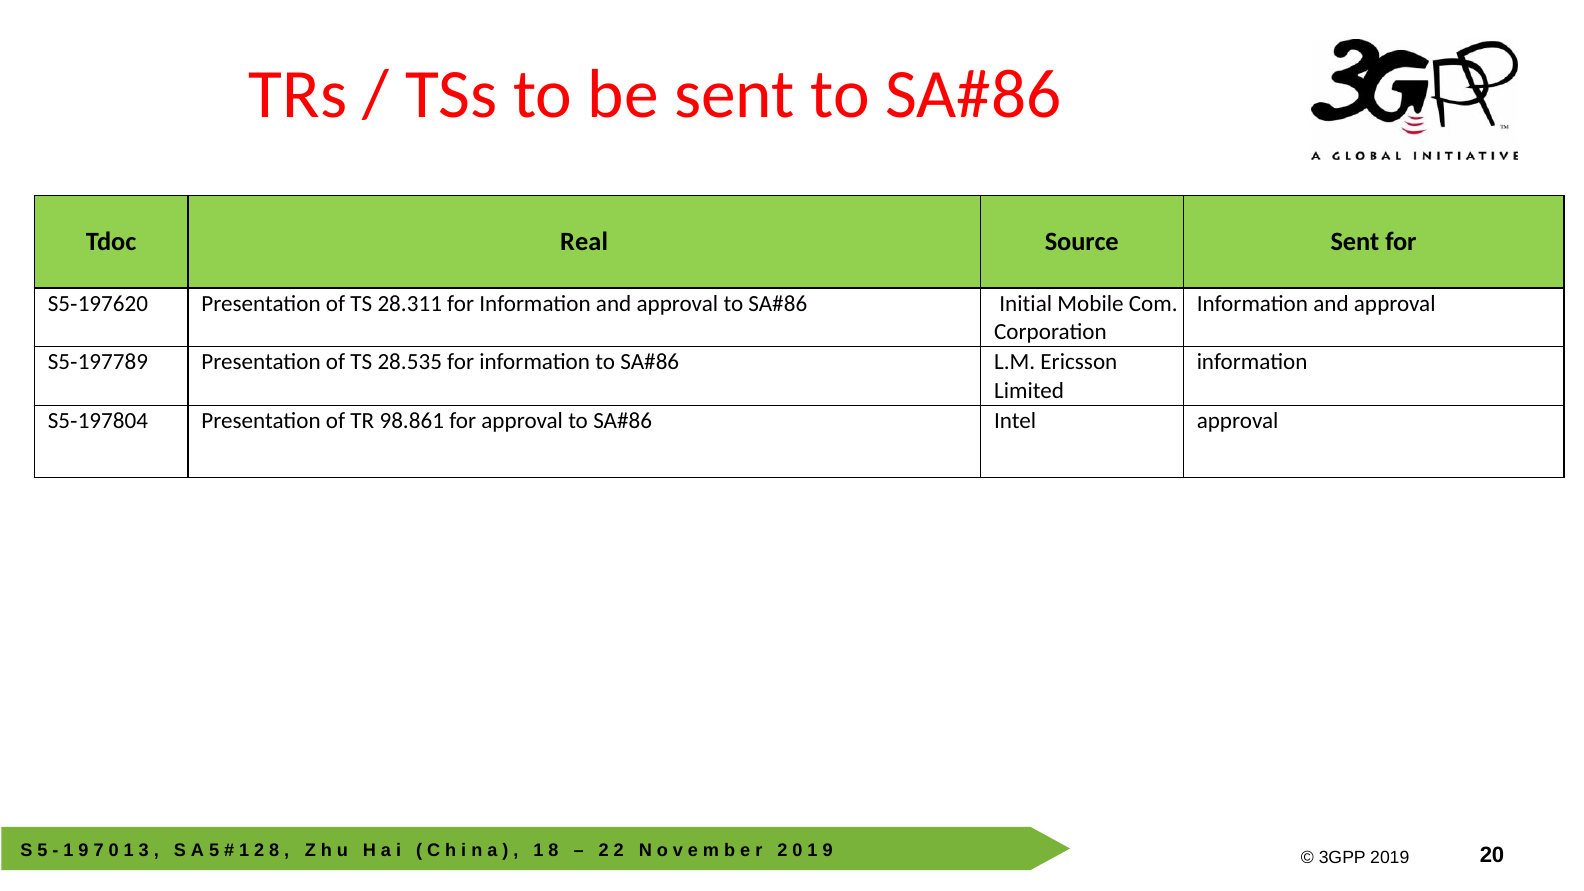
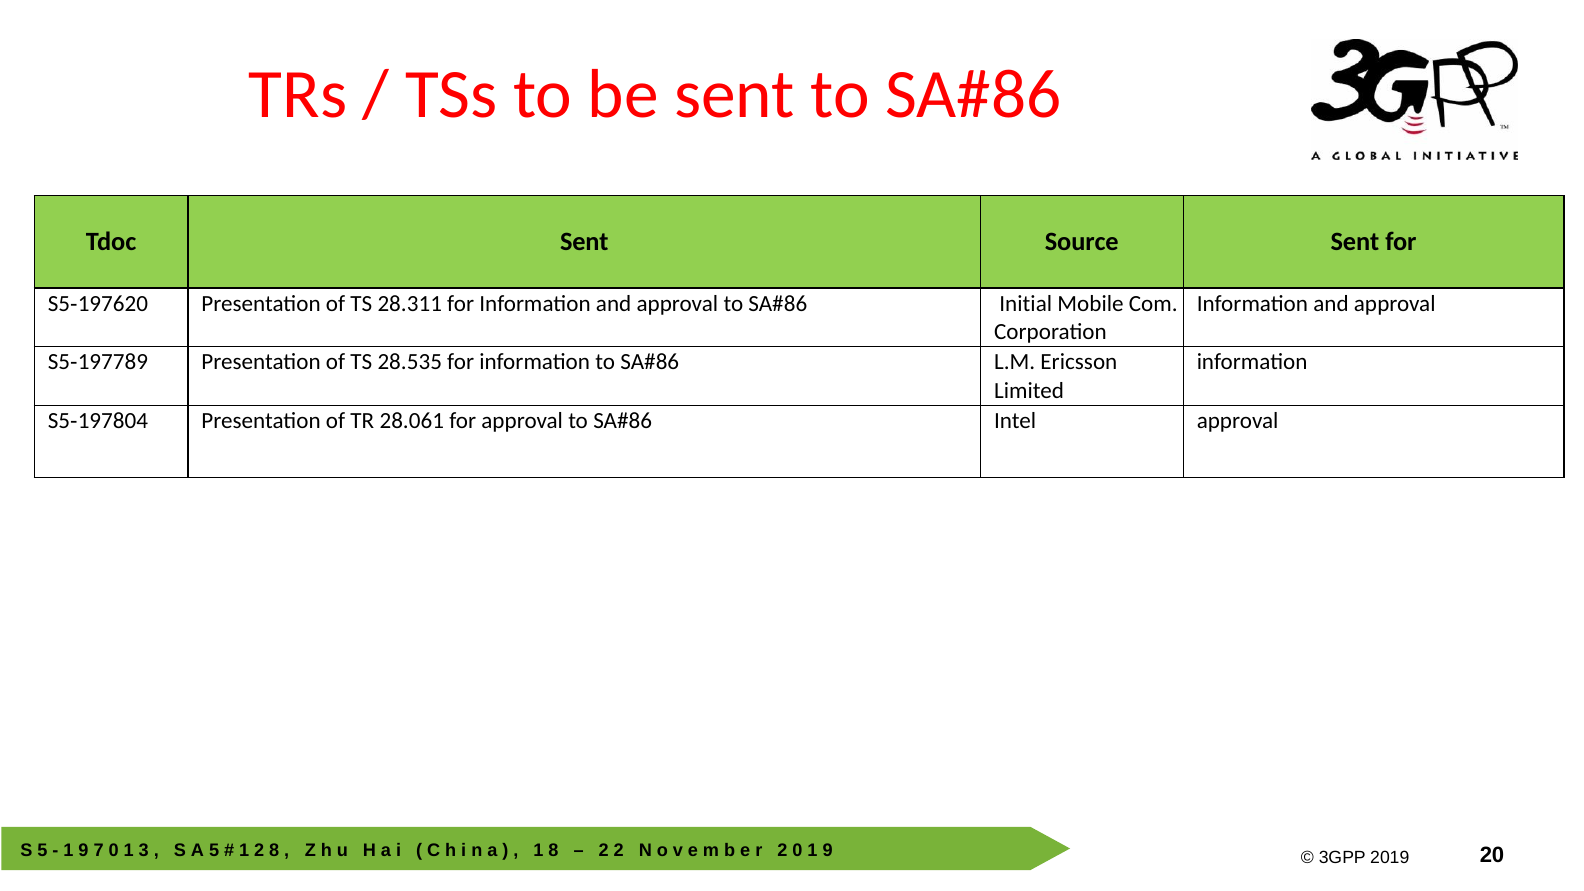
Tdoc Real: Real -> Sent
98.861: 98.861 -> 28.061
